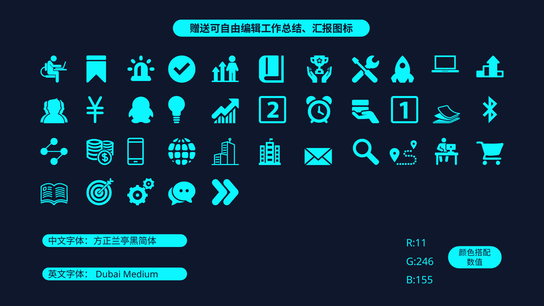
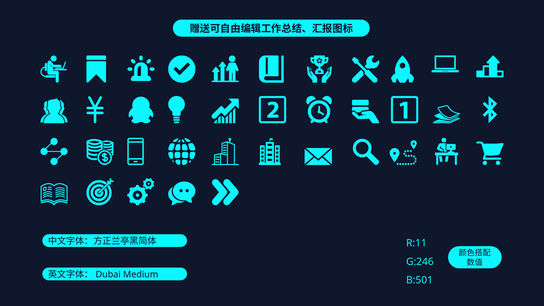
B:155: B:155 -> B:501
